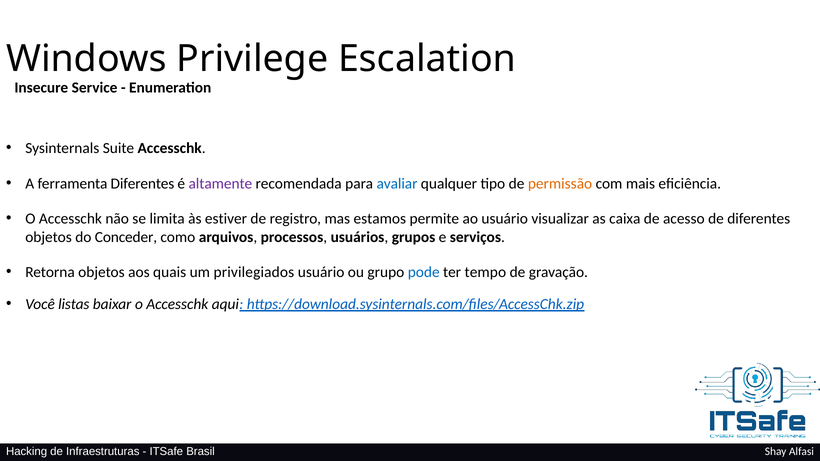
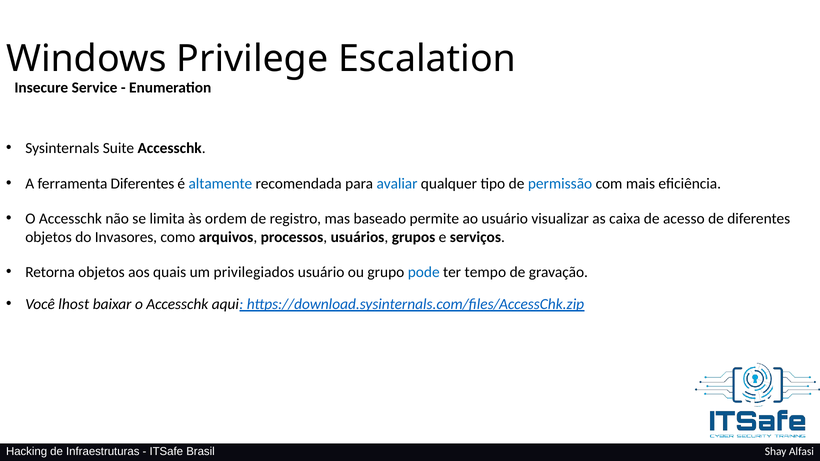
altamente colour: purple -> blue
permissão colour: orange -> blue
estiver: estiver -> ordem
estamos: estamos -> baseado
Conceder: Conceder -> Invasores
listas: listas -> lhost
